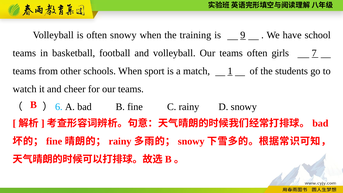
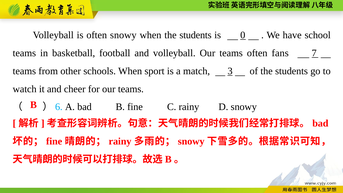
when the training: training -> students
9: 9 -> 0
girls: girls -> fans
1: 1 -> 3
